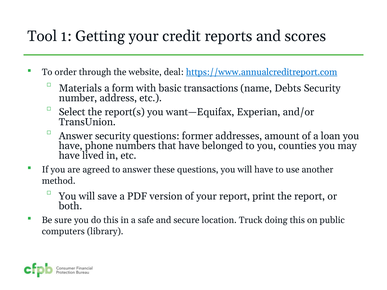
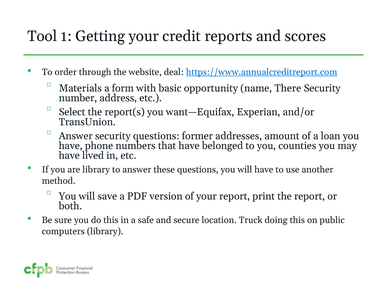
transactions: transactions -> opportunity
Debts: Debts -> There
are agreed: agreed -> library
